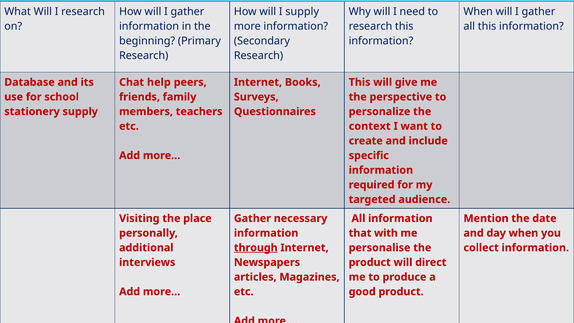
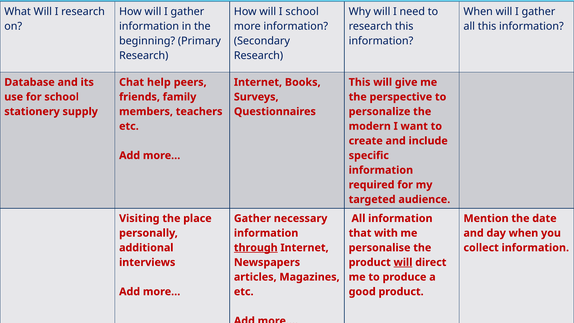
I supply: supply -> school
context: context -> modern
will at (403, 262) underline: none -> present
